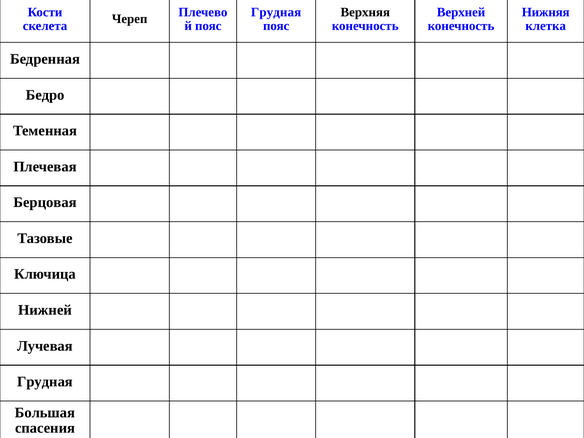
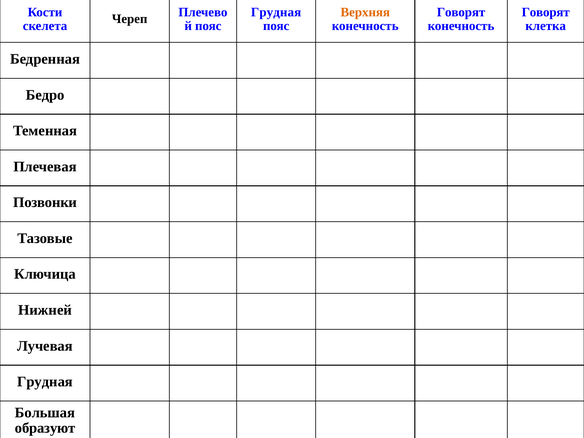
Верхняя colour: black -> orange
Верхней at (461, 12): Верхней -> Говорят
Нижняя at (546, 12): Нижняя -> Говорят
Берцовая: Берцовая -> Позвонки
спасения: спасения -> образуют
